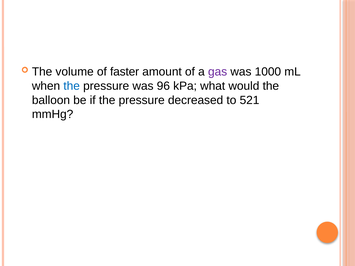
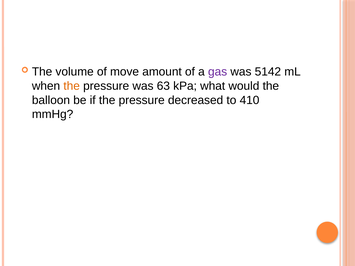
faster: faster -> move
1000: 1000 -> 5142
the at (72, 86) colour: blue -> orange
96: 96 -> 63
521: 521 -> 410
